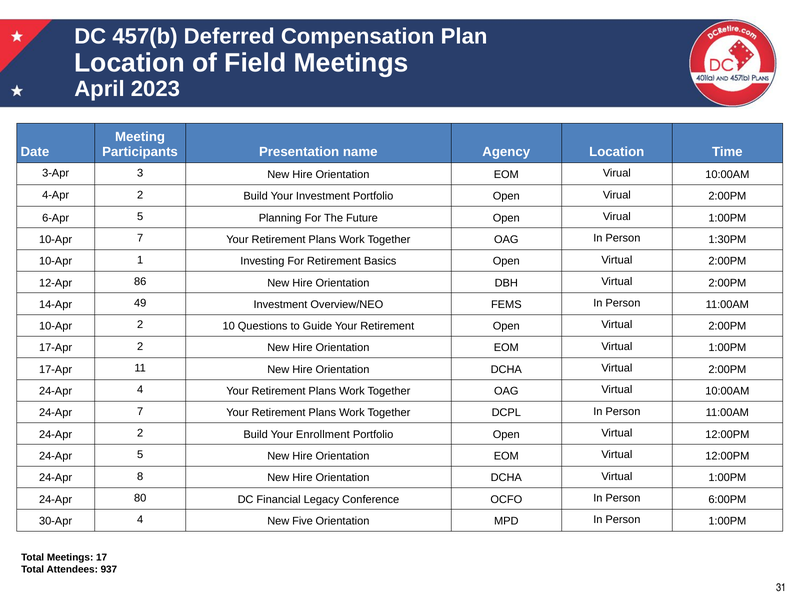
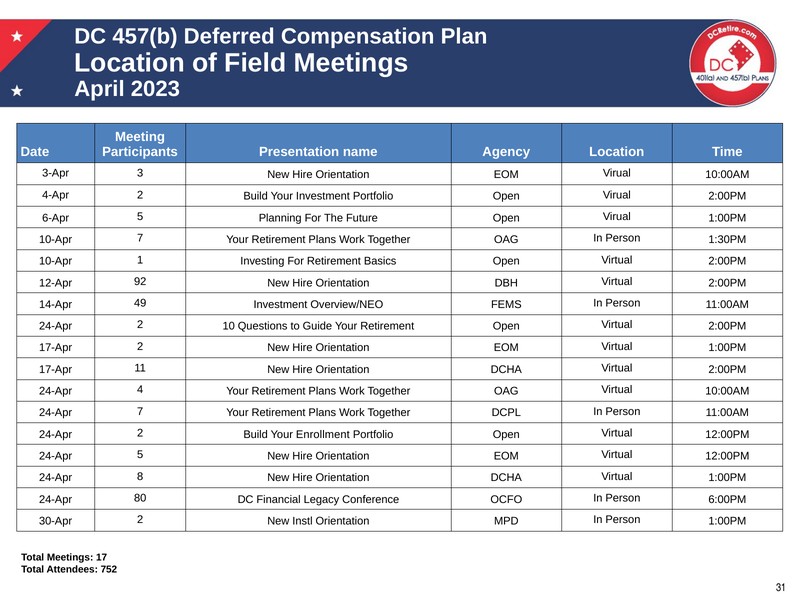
86: 86 -> 92
10-Apr at (56, 326): 10-Apr -> 24-Apr
30-Apr 4: 4 -> 2
Five: Five -> Instl
937: 937 -> 752
